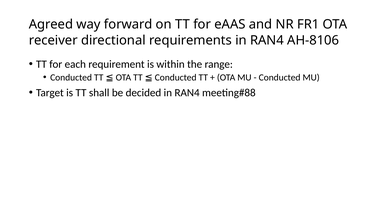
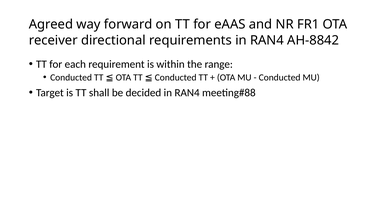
AH-8106: AH-8106 -> AH-8842
